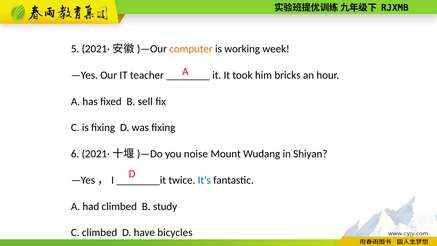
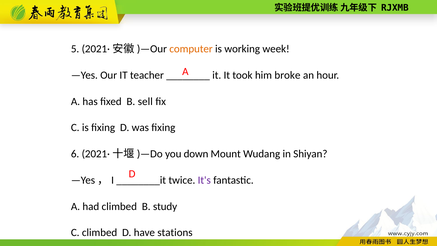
bricks: bricks -> broke
noise: noise -> down
It's colour: blue -> purple
bicycles: bicycles -> stations
